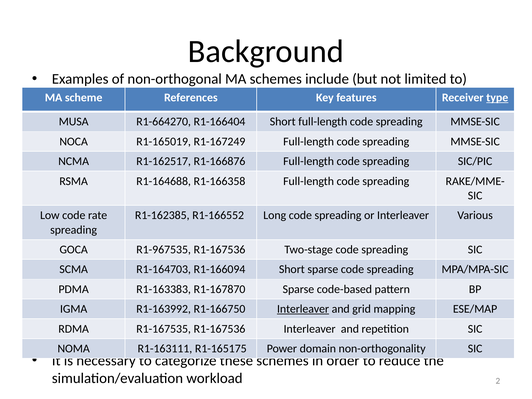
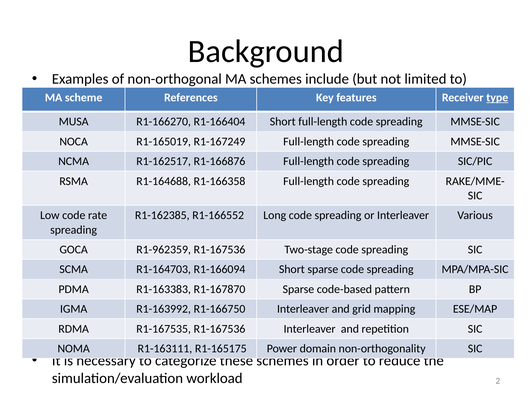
R1-664270: R1-664270 -> R1-166270
R1-967535: R1-967535 -> R1-962359
Interleaver at (303, 309) underline: present -> none
